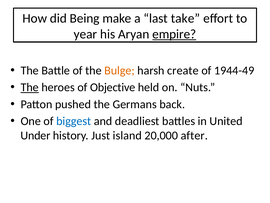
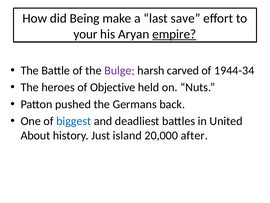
take: take -> save
year: year -> your
Bulge colour: orange -> purple
create: create -> carved
1944-49: 1944-49 -> 1944-34
The at (30, 87) underline: present -> none
Under: Under -> About
